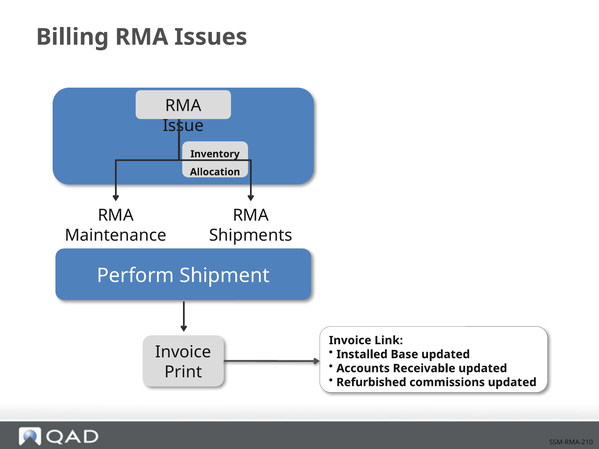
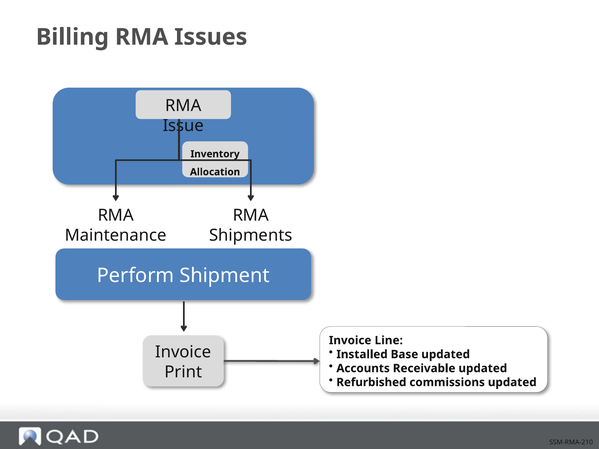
Link: Link -> Line
